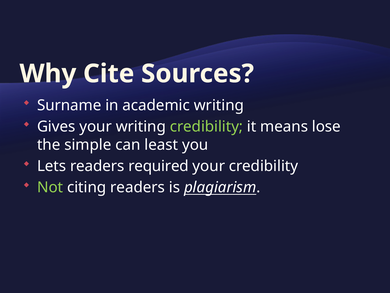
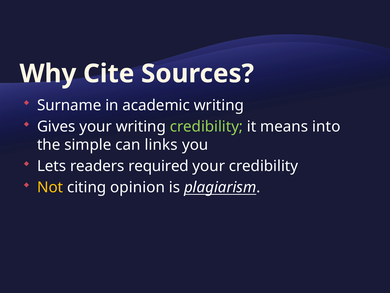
lose: lose -> into
least: least -> links
Not colour: light green -> yellow
citing readers: readers -> opinion
